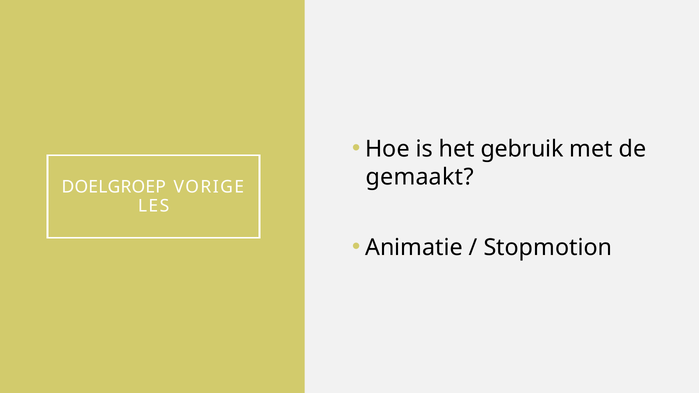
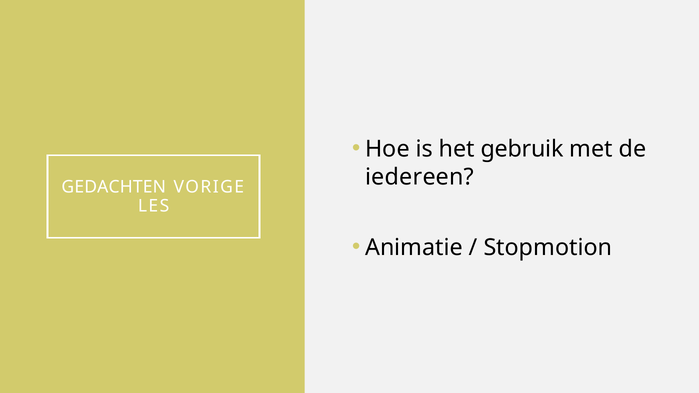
gemaakt: gemaakt -> iedereen
DOELGROEP: DOELGROEP -> GEDACHTEN
